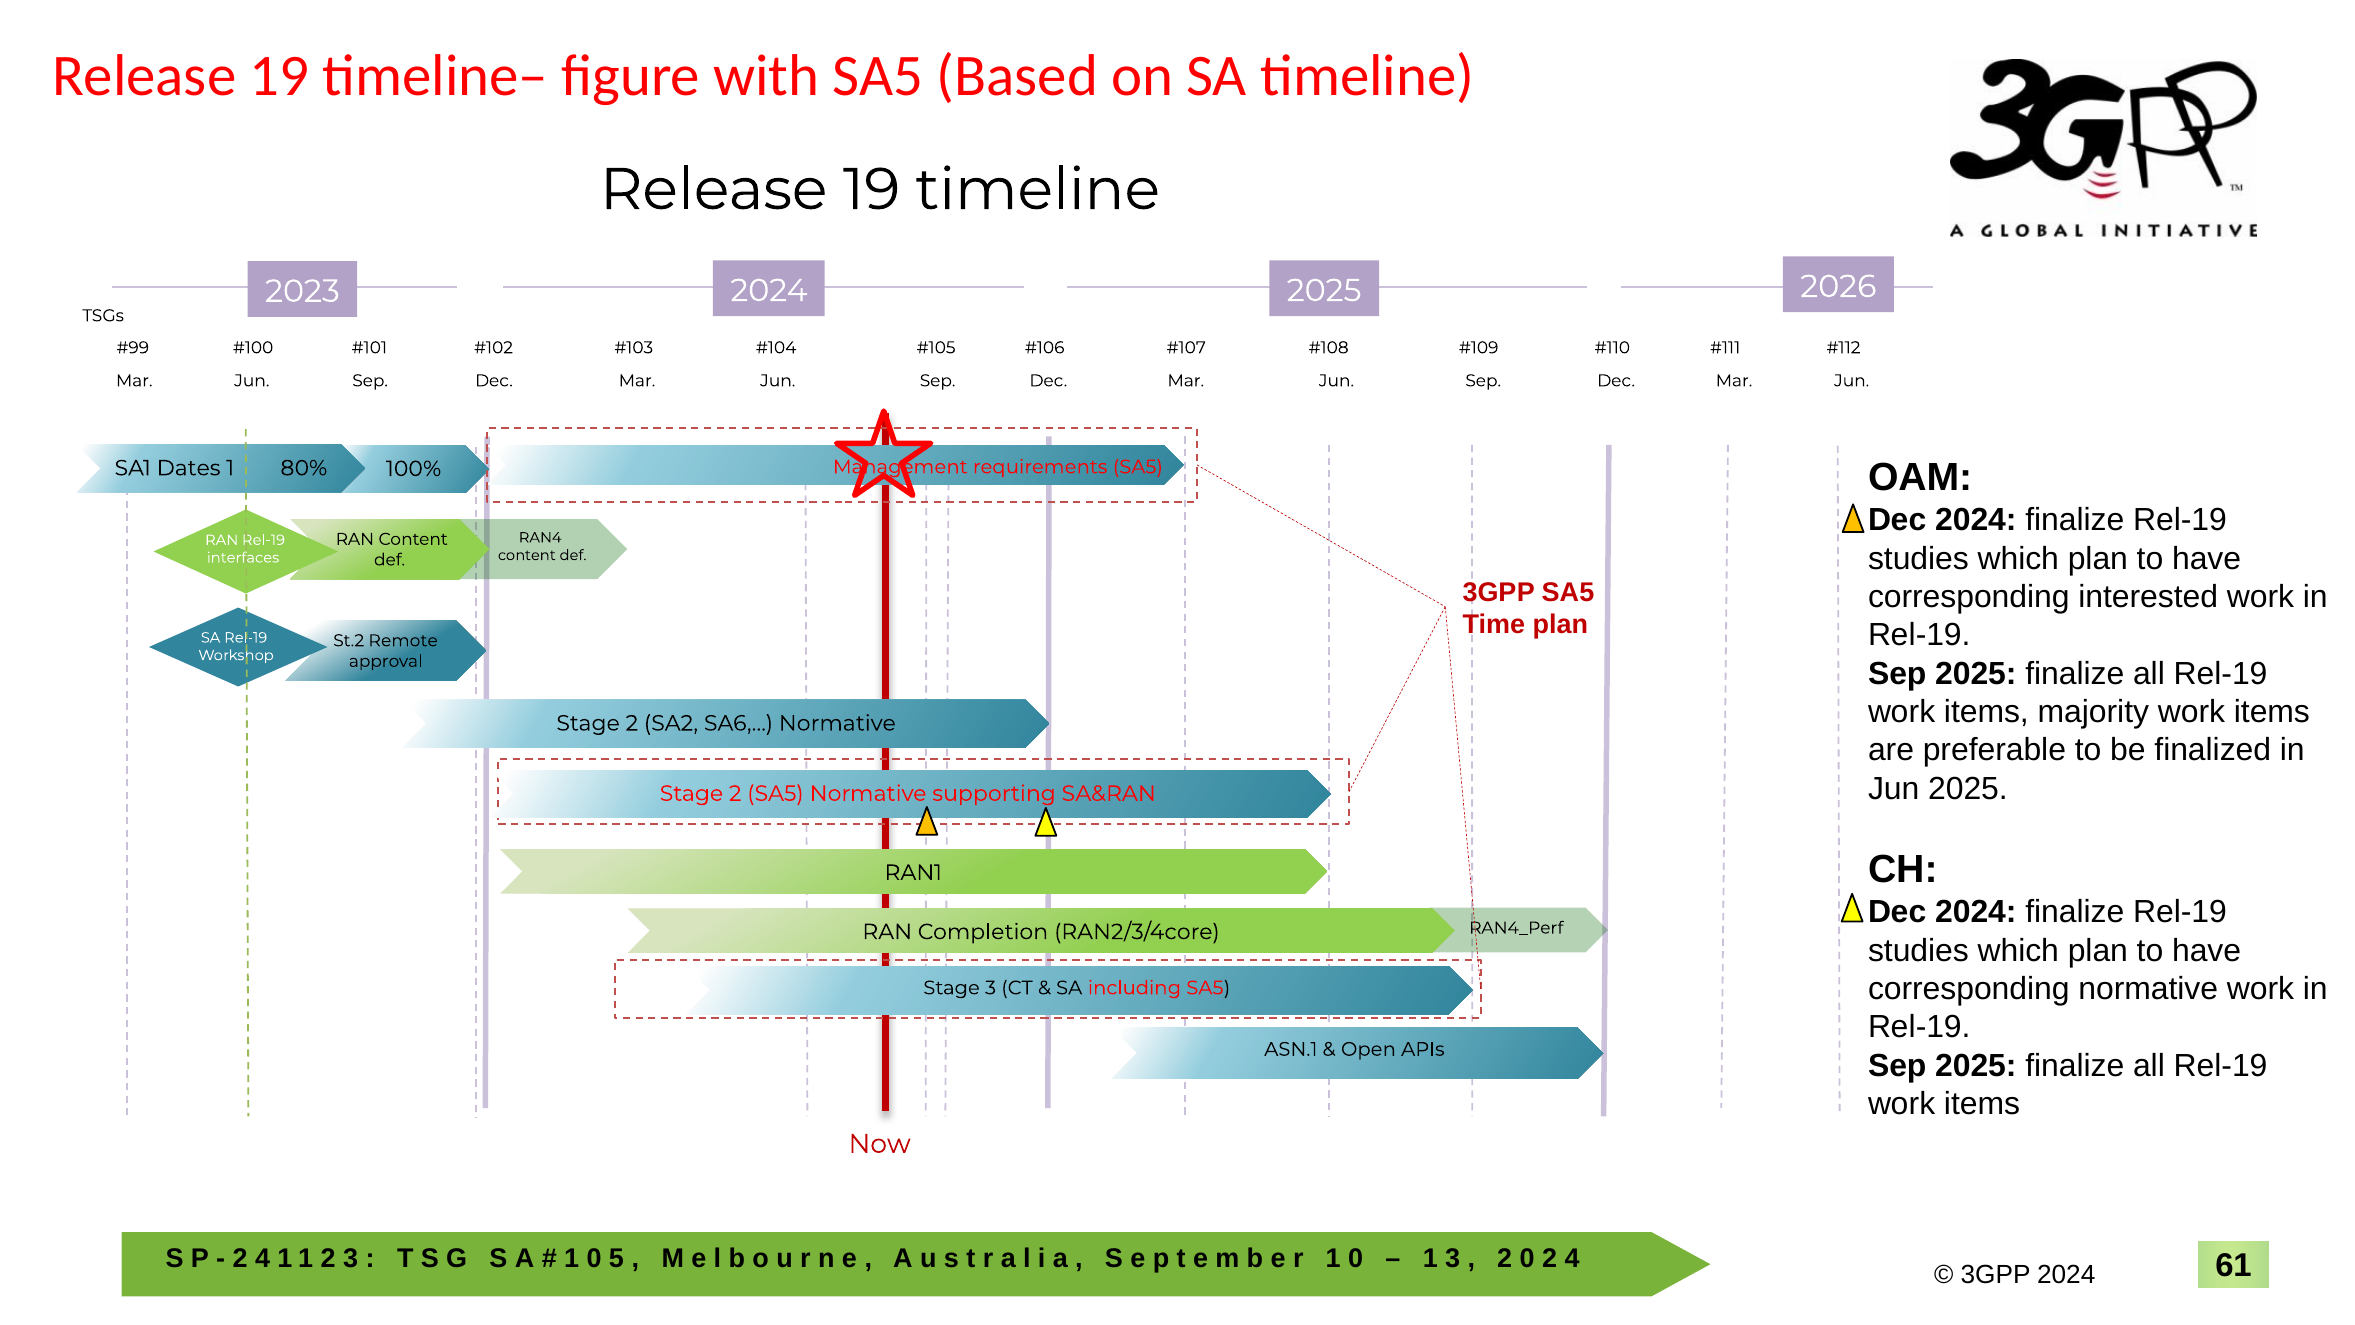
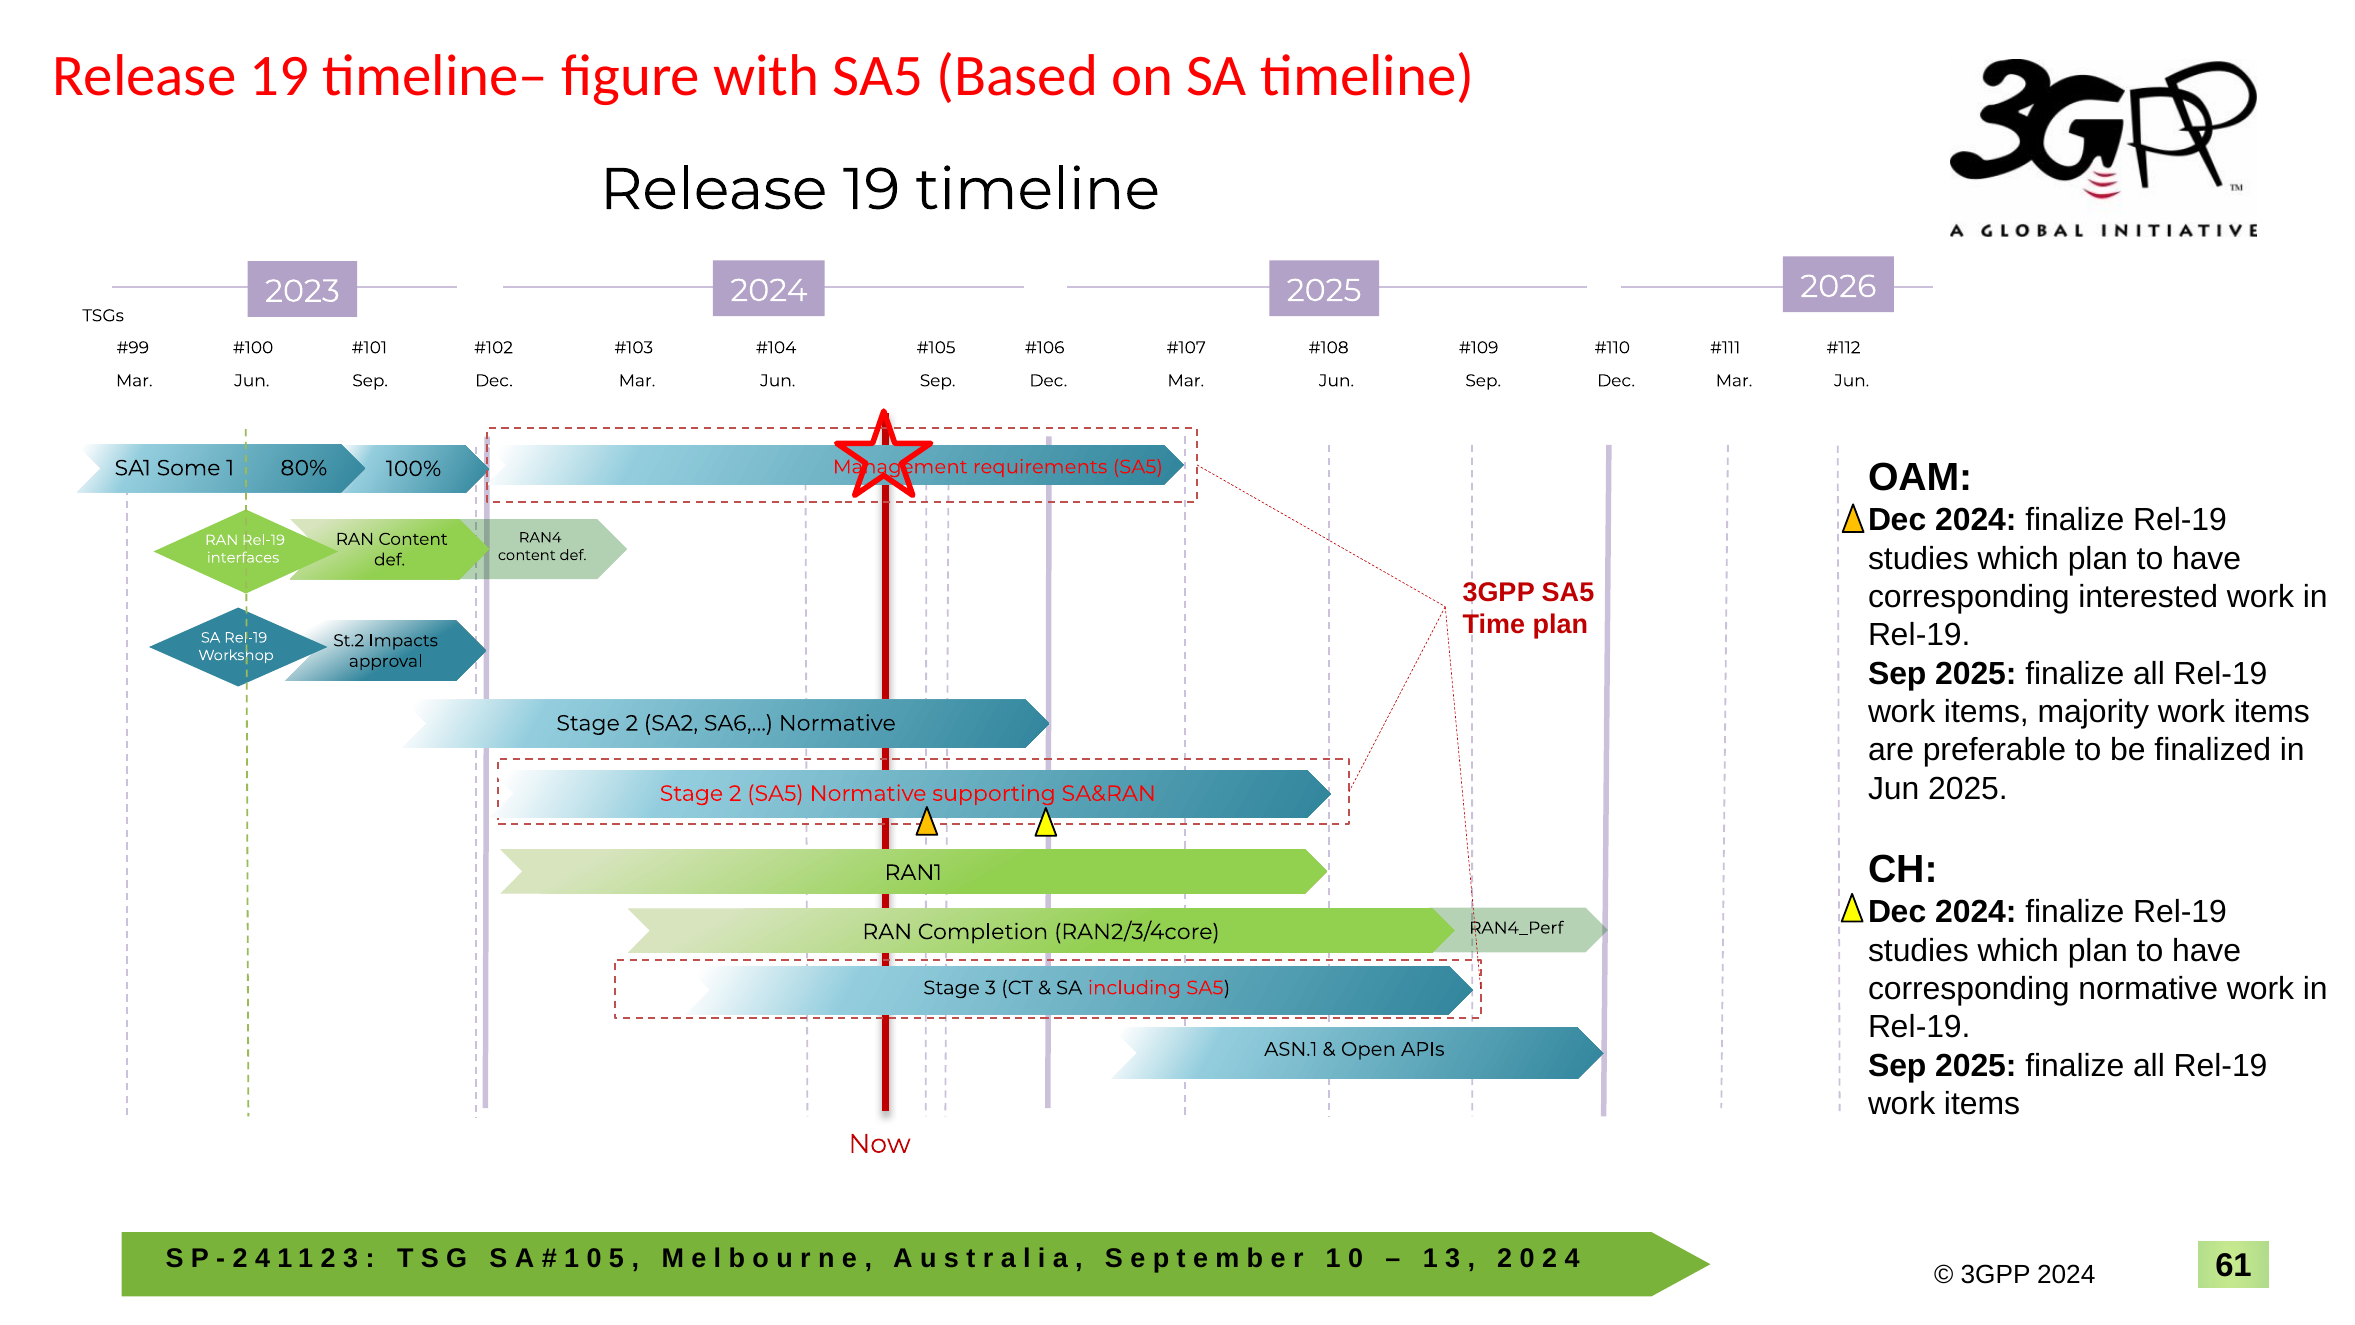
Dates: Dates -> Some
Remote: Remote -> Impacts
